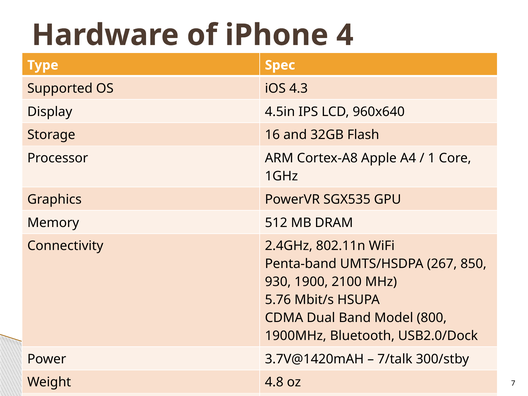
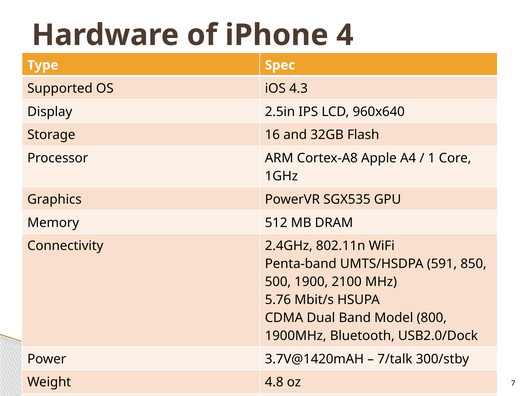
4.5in: 4.5in -> 2.5in
267: 267 -> 591
930: 930 -> 500
